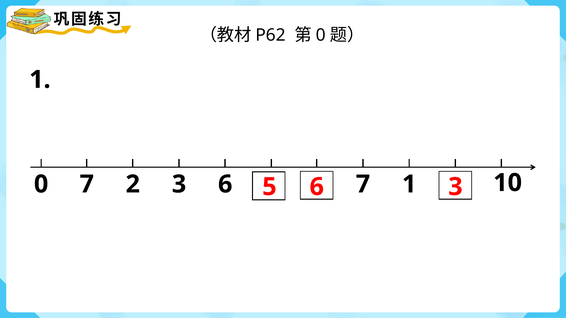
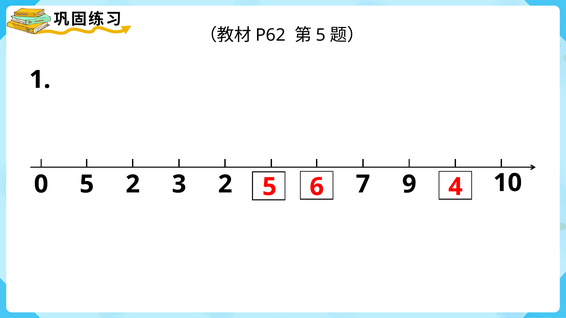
0 at (321, 35): 0 -> 5
0 7: 7 -> 5
3 6: 6 -> 2
7 1: 1 -> 9
6 3: 3 -> 4
